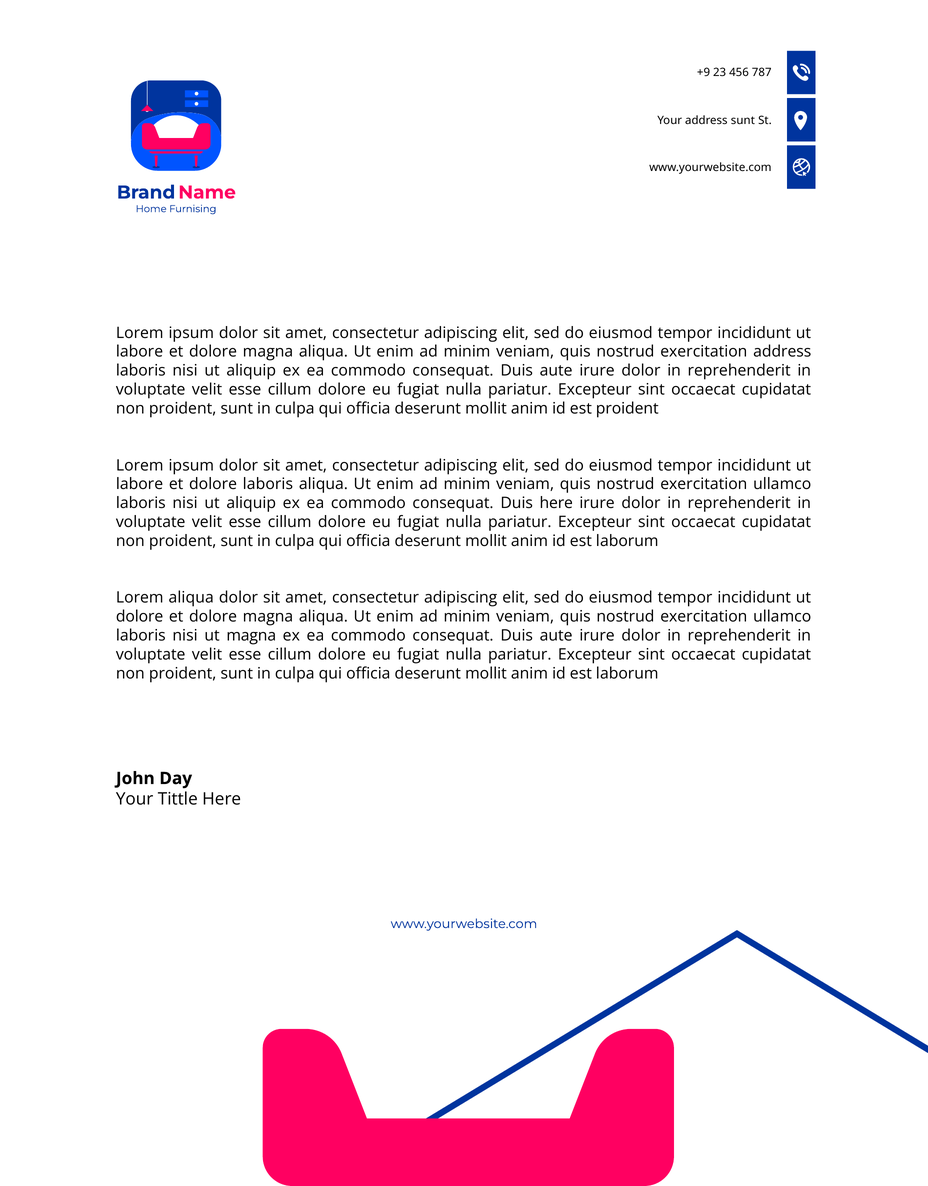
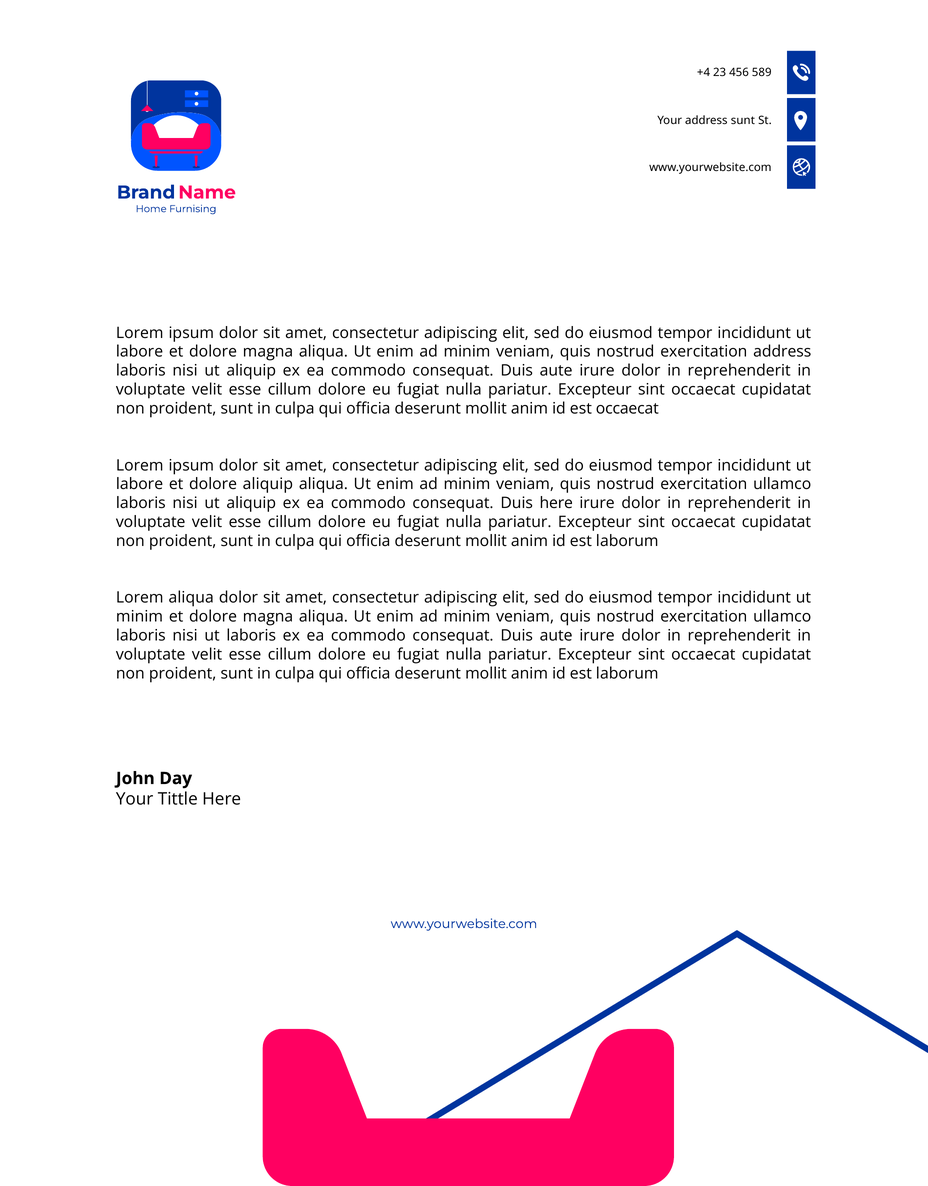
+9: +9 -> +4
787: 787 -> 589
est proident: proident -> occaecat
dolore laboris: laboris -> aliquip
dolore at (140, 617): dolore -> minim
ut magna: magna -> laboris
